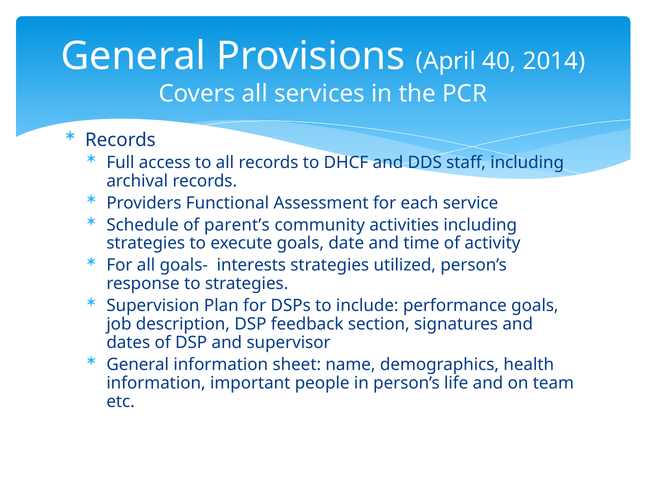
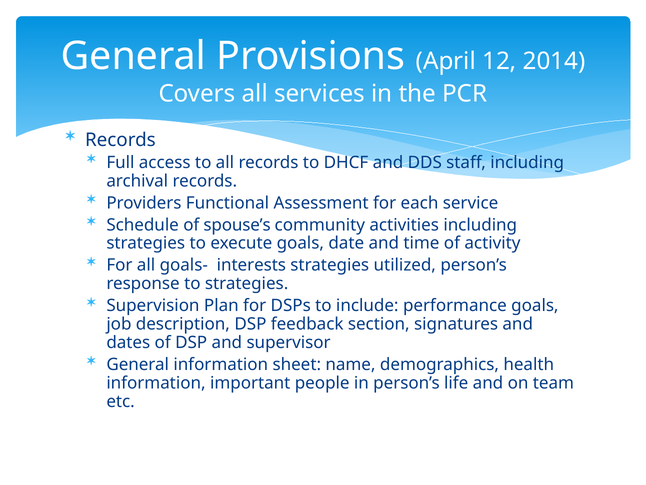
40: 40 -> 12
parent’s: parent’s -> spouse’s
